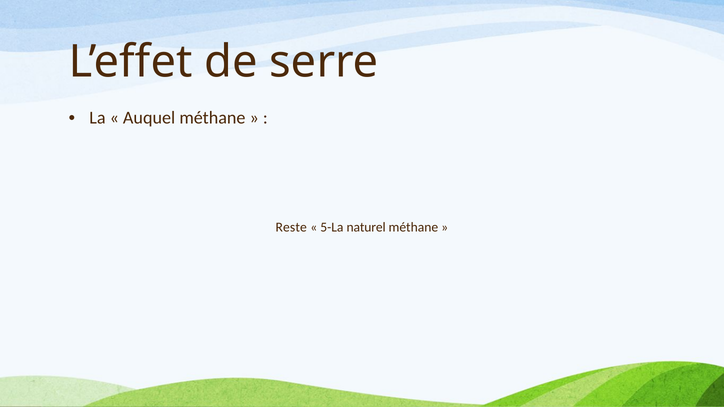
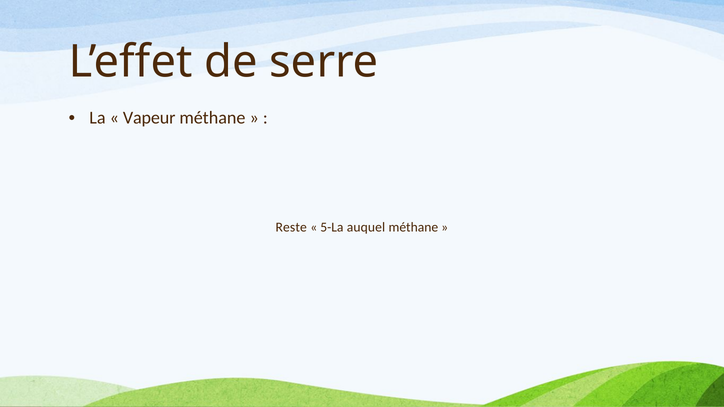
Auquel: Auquel -> Vapeur
naturel: naturel -> auquel
